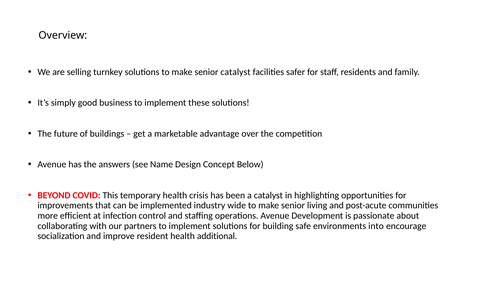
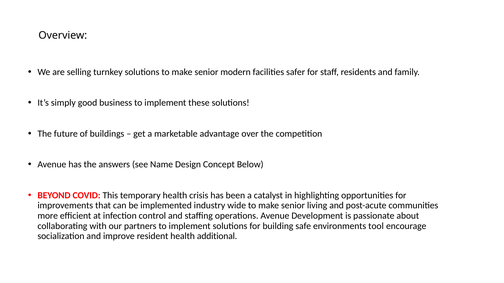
senior catalyst: catalyst -> modern
into: into -> tool
